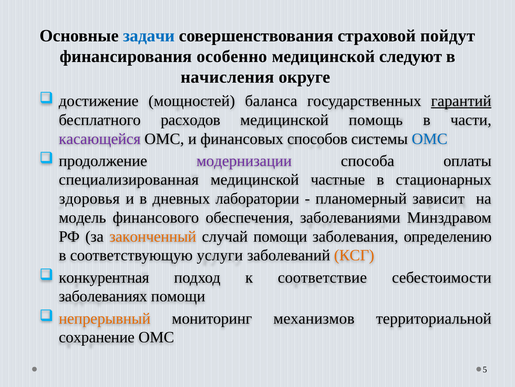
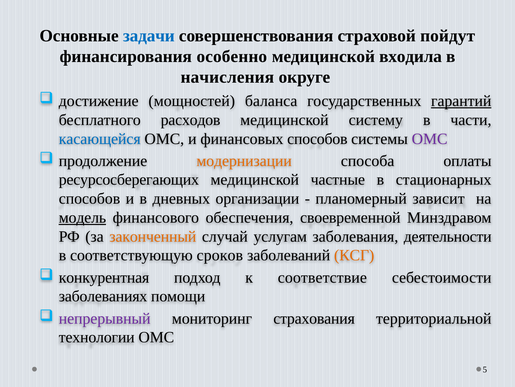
следуют: следуют -> входила
помощь: помощь -> систему
касающейся colour: purple -> blue
ОМС at (430, 139) colour: blue -> purple
модернизации colour: purple -> orange
специализированная: специализированная -> ресурсосберегающих
здоровья at (89, 198): здоровья -> способов
лаборатории: лаборатории -> организации
модель underline: none -> present
заболеваниями: заболеваниями -> своевременной
случай помощи: помощи -> услугам
определению: определению -> деятельности
услуги: услуги -> сроков
непрерывный colour: orange -> purple
механизмов: механизмов -> страхования
сохранение: сохранение -> технологии
